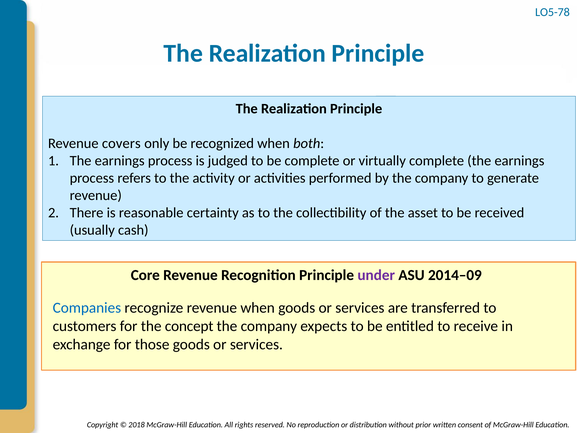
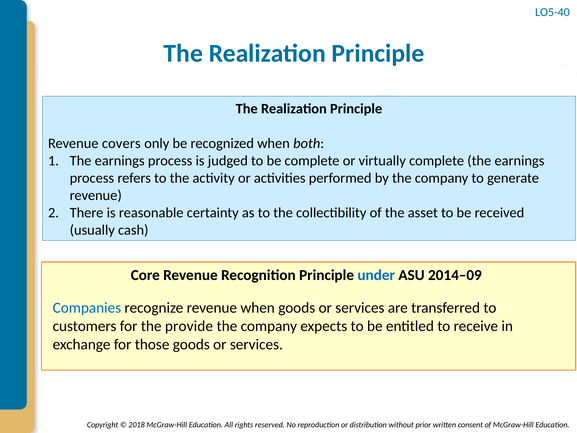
LO5-78: LO5-78 -> LO5-40
under colour: purple -> blue
concept: concept -> provide
